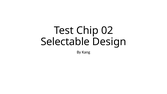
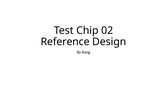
Selectable: Selectable -> Reference
